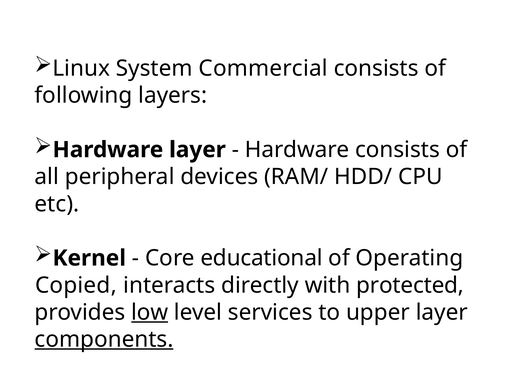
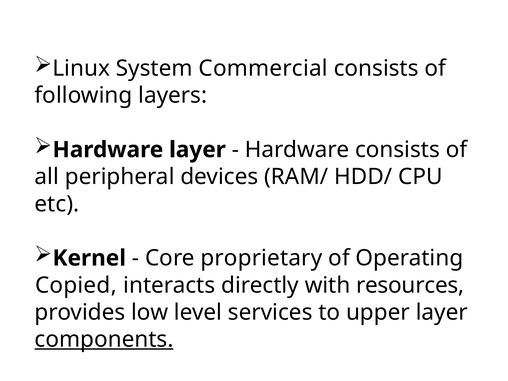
educational: educational -> proprietary
protected: protected -> resources
low underline: present -> none
